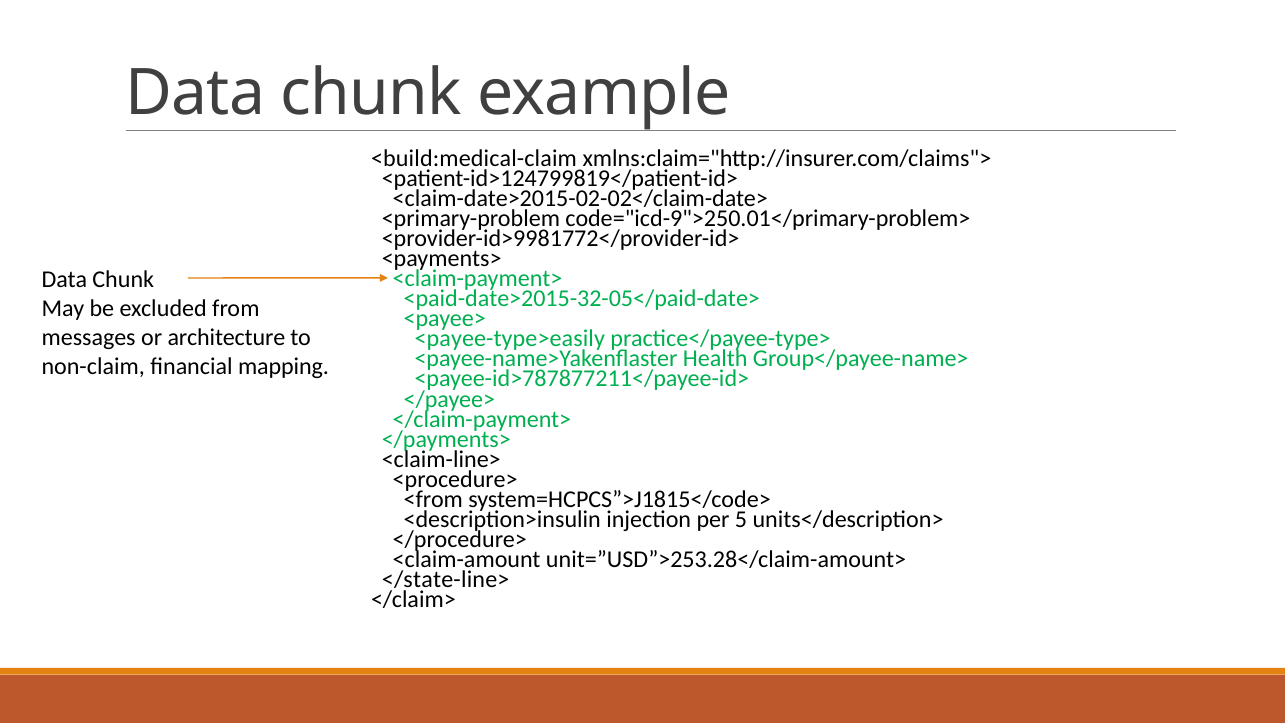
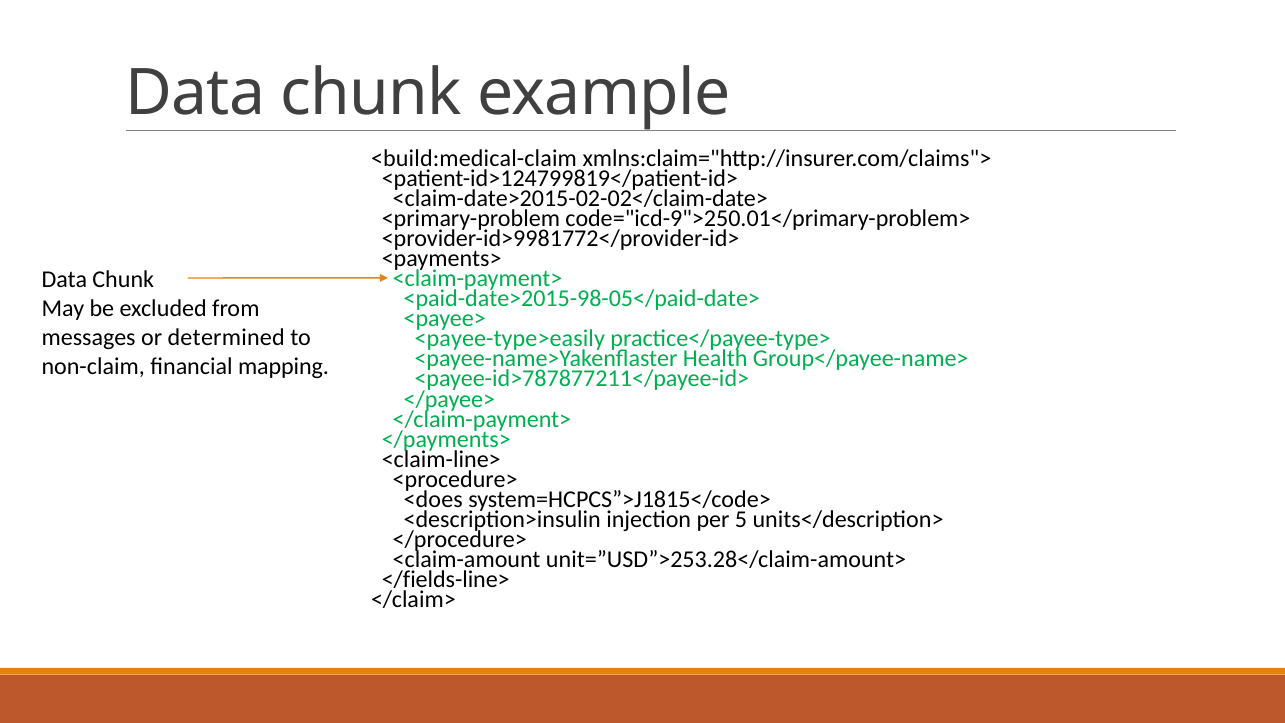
<paid-date>2015-32-05</paid-date>: <paid-date>2015-32-05</paid-date> -> <paid-date>2015-98-05</paid-date>
architecture: architecture -> determined
<from: <from -> <does
</state-line>: </state-line> -> </fields-line>
